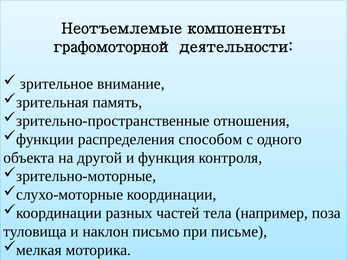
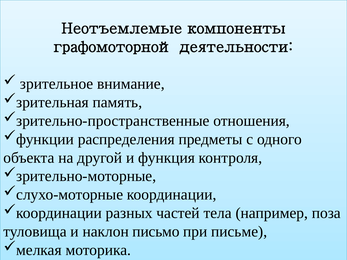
способом: способом -> предметы
